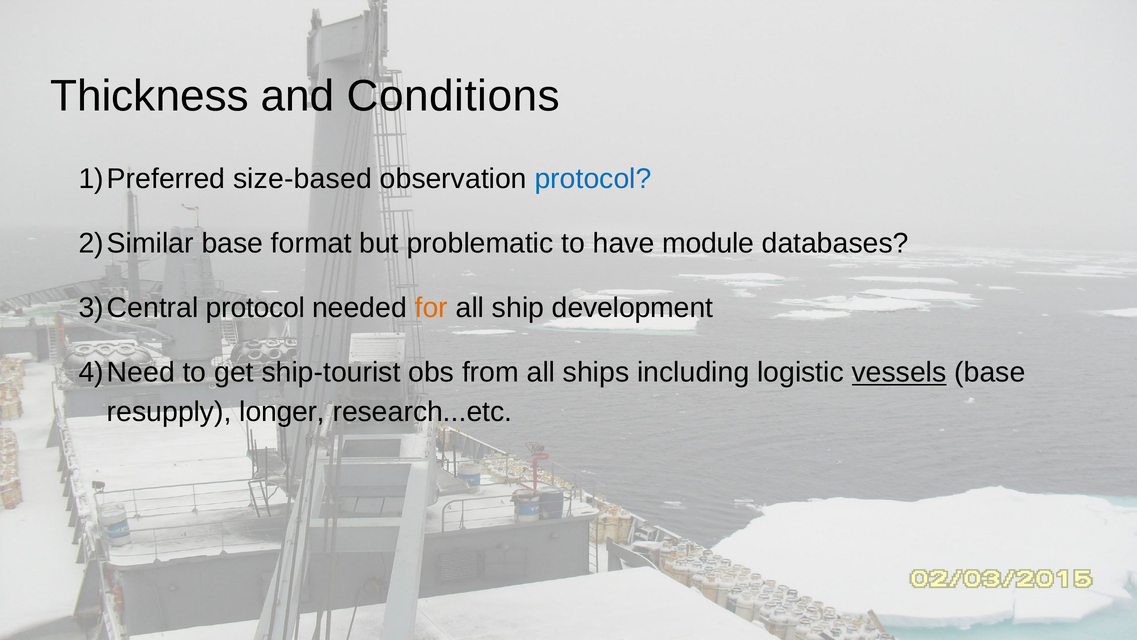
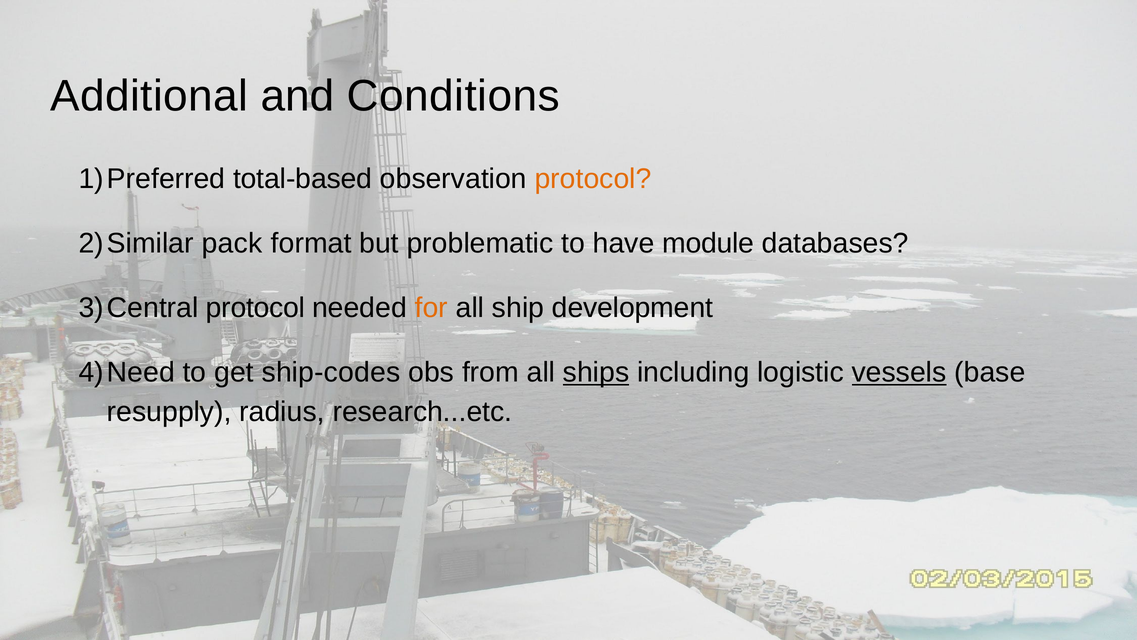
Thickness: Thickness -> Additional
size-based: size-based -> total-based
protocol at (593, 179) colour: blue -> orange
base at (232, 243): base -> pack
ship-tourist: ship-tourist -> ship-codes
ships underline: none -> present
longer: longer -> radius
